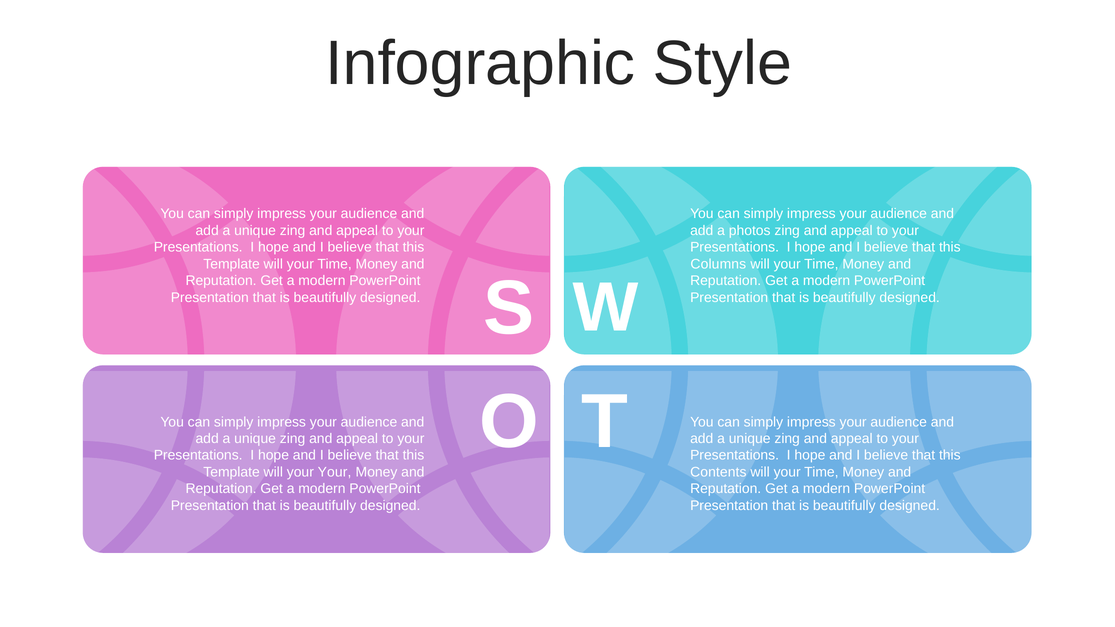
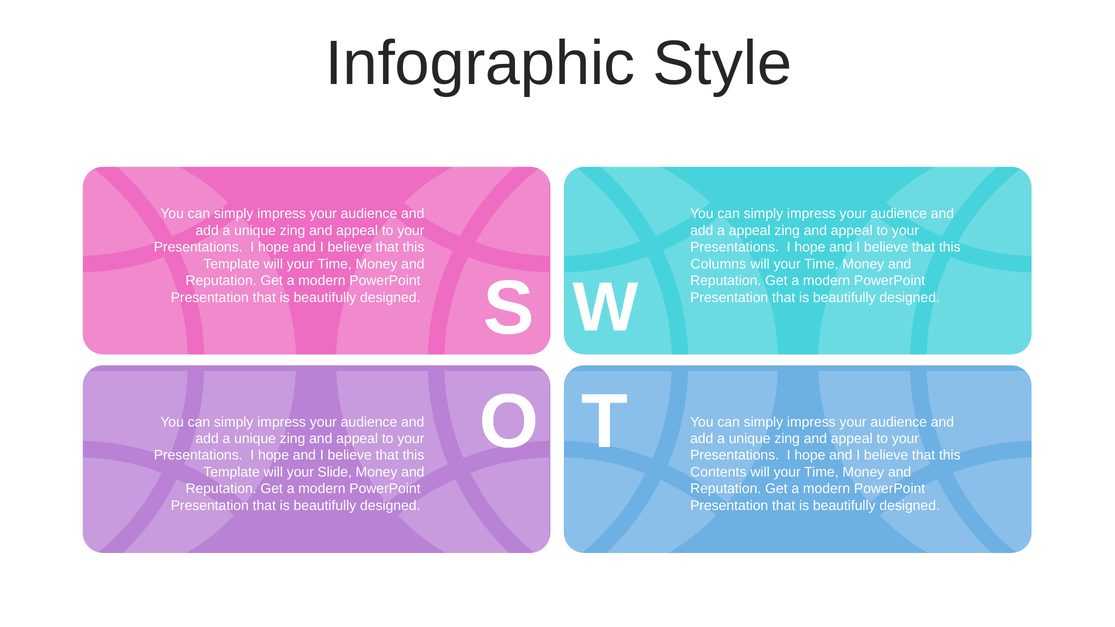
a photos: photos -> appeal
Your at (335, 472): Your -> Slide
